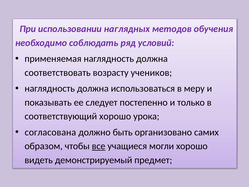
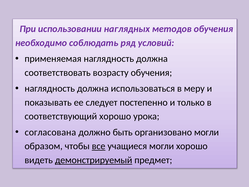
возрасту учеников: учеников -> обучения
организовано самих: самих -> могли
демонстрируемый underline: none -> present
